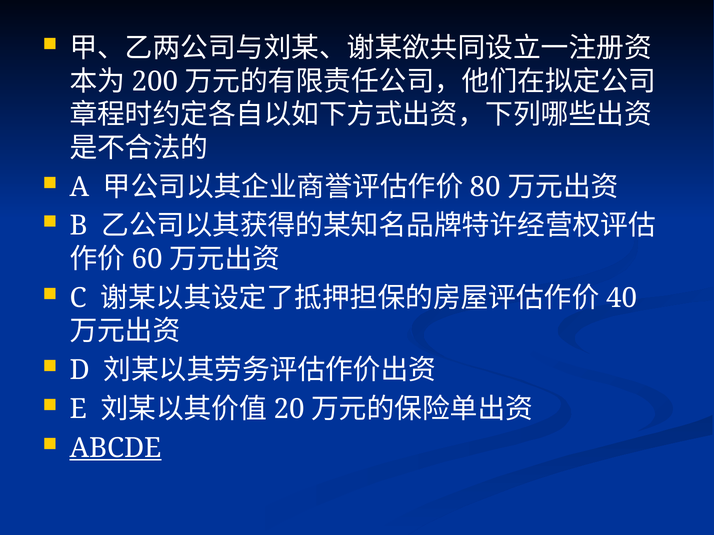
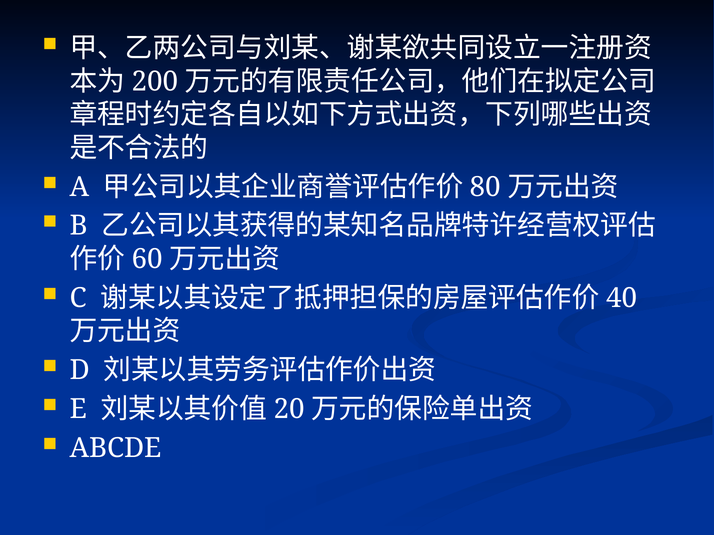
ABCDE underline: present -> none
